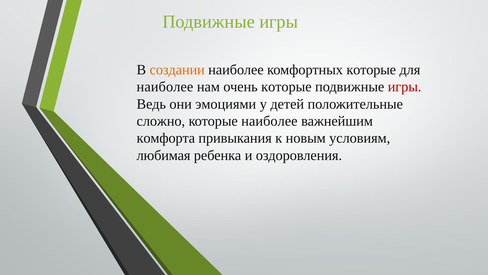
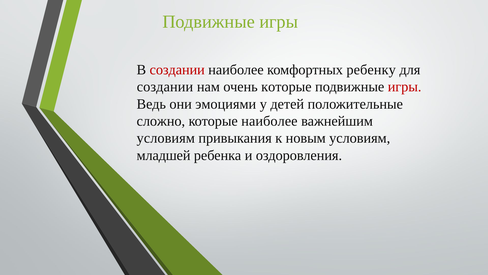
создании at (177, 70) colour: orange -> red
комфортных которые: которые -> ребенку
наиболее at (165, 87): наиболее -> создании
комфорта at (166, 138): комфорта -> условиям
любимая: любимая -> младшей
